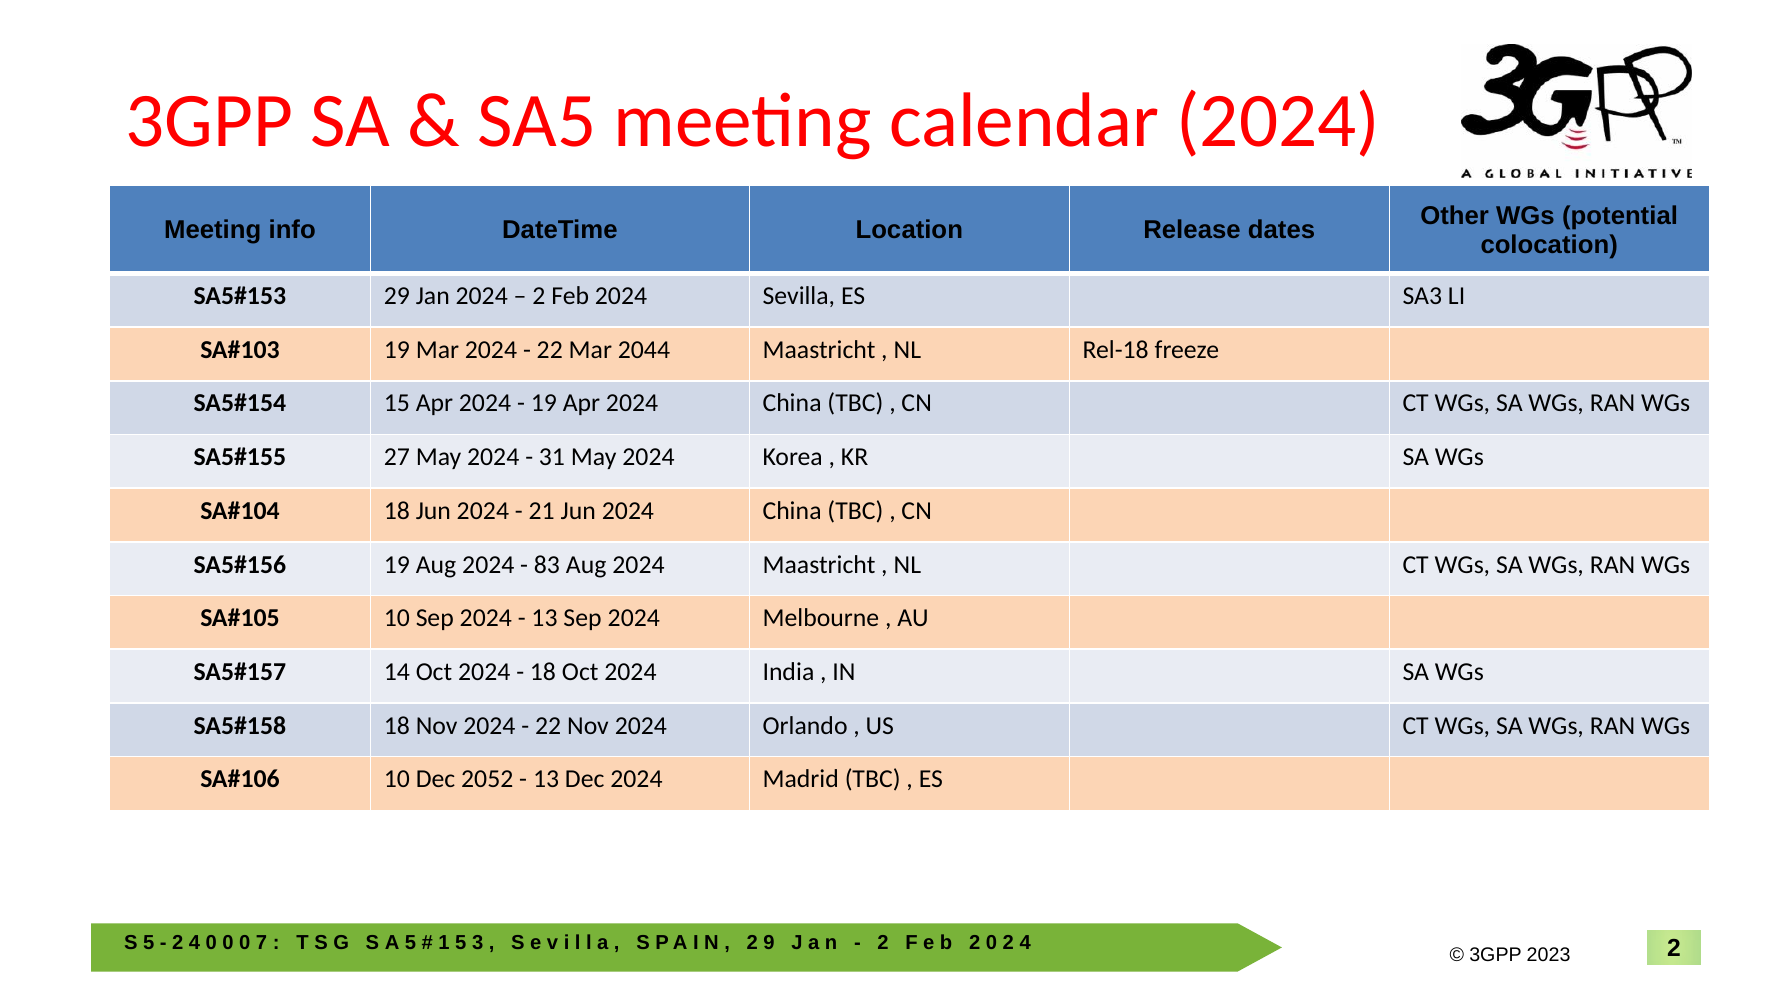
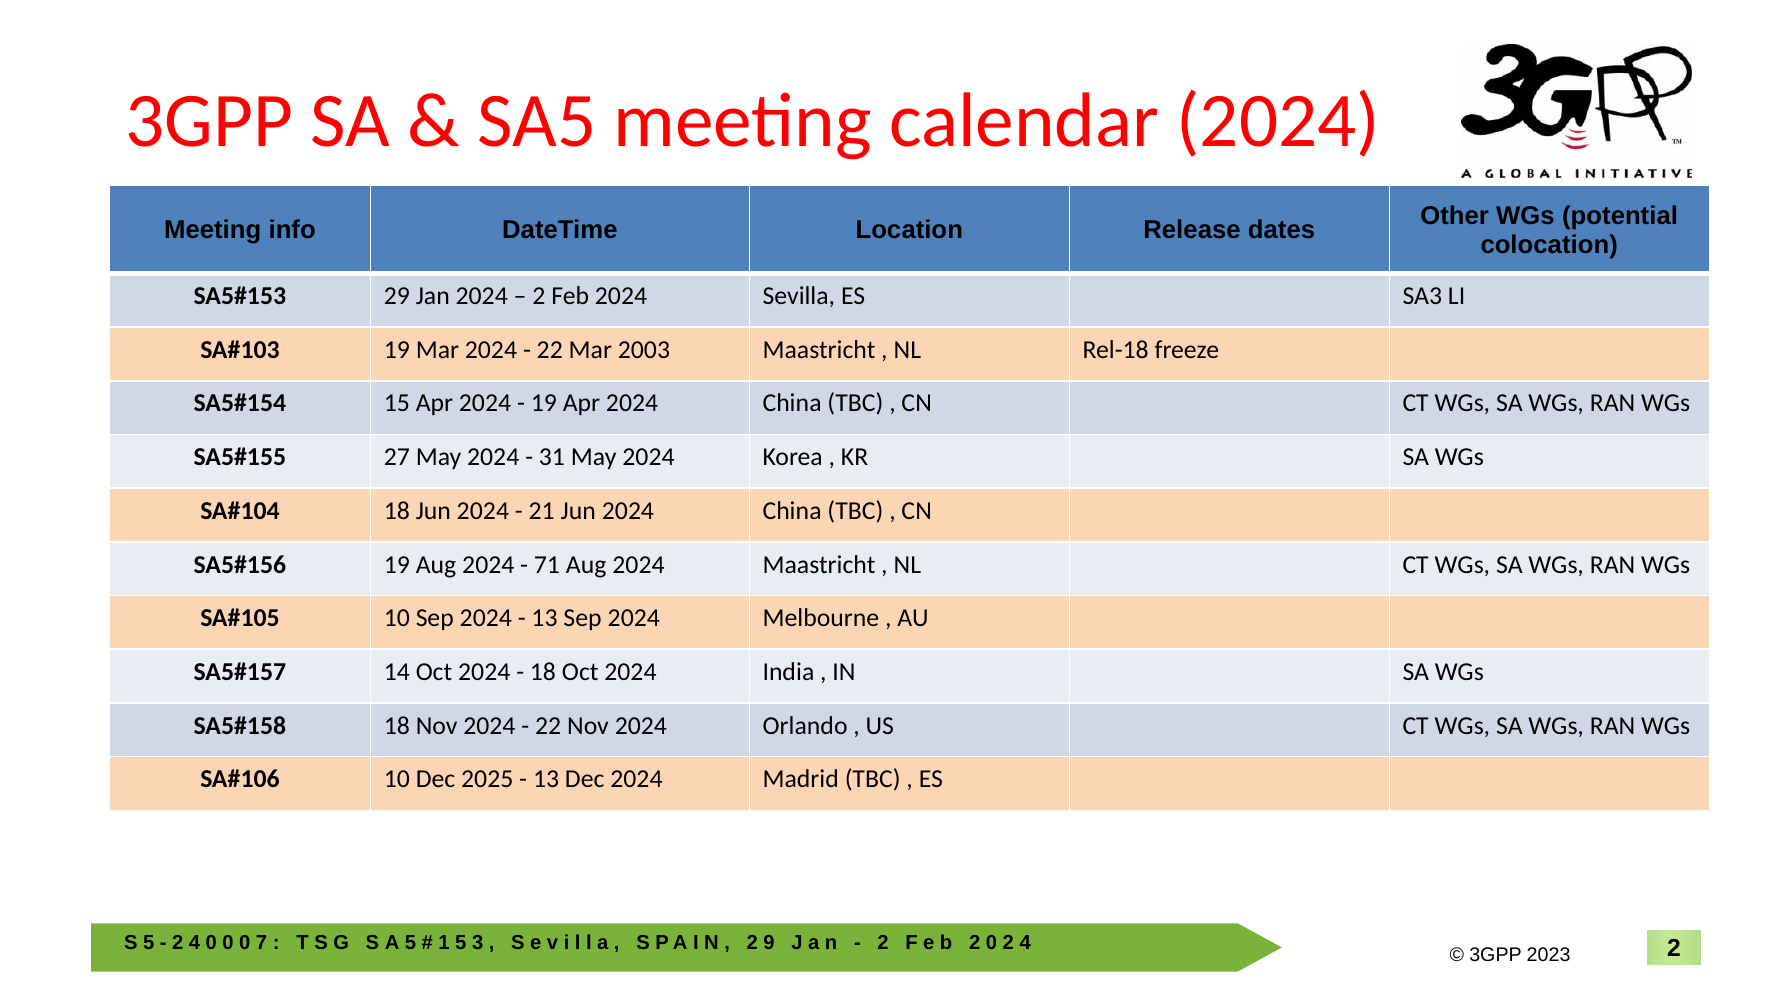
2044: 2044 -> 2003
83: 83 -> 71
2052: 2052 -> 2025
